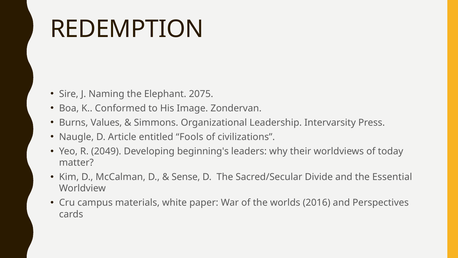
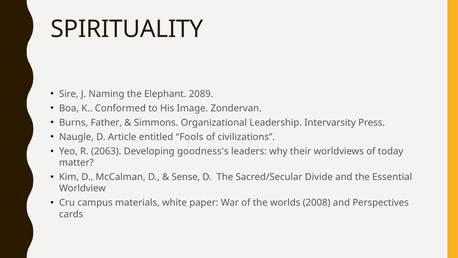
REDEMPTION: REDEMPTION -> SPIRITUALITY
2075: 2075 -> 2089
Values: Values -> Father
2049: 2049 -> 2063
beginning's: beginning's -> goodness's
2016: 2016 -> 2008
